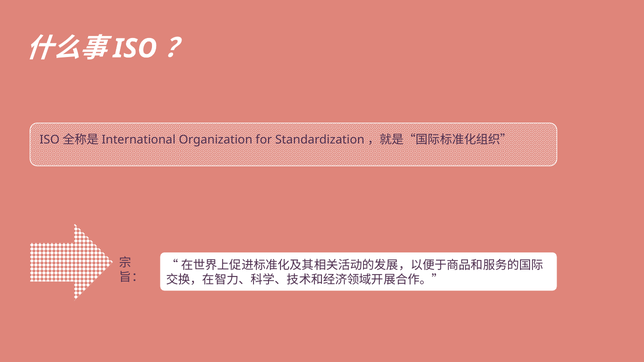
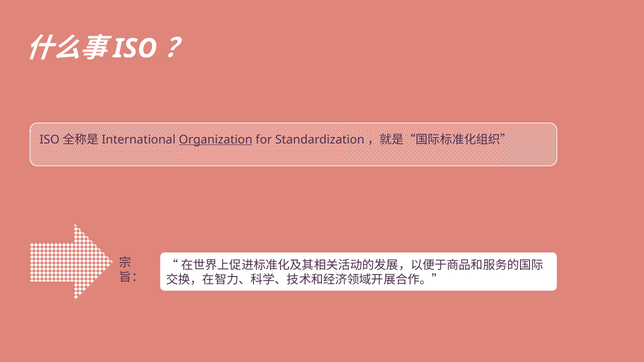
Organization underline: none -> present
